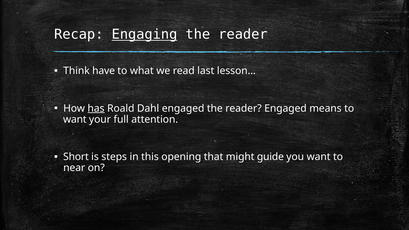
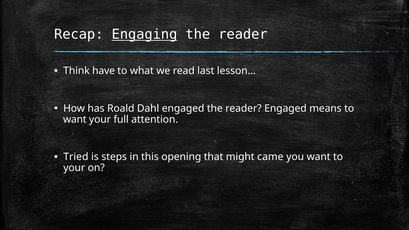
has underline: present -> none
Short: Short -> Tried
guide: guide -> came
near at (74, 168): near -> your
